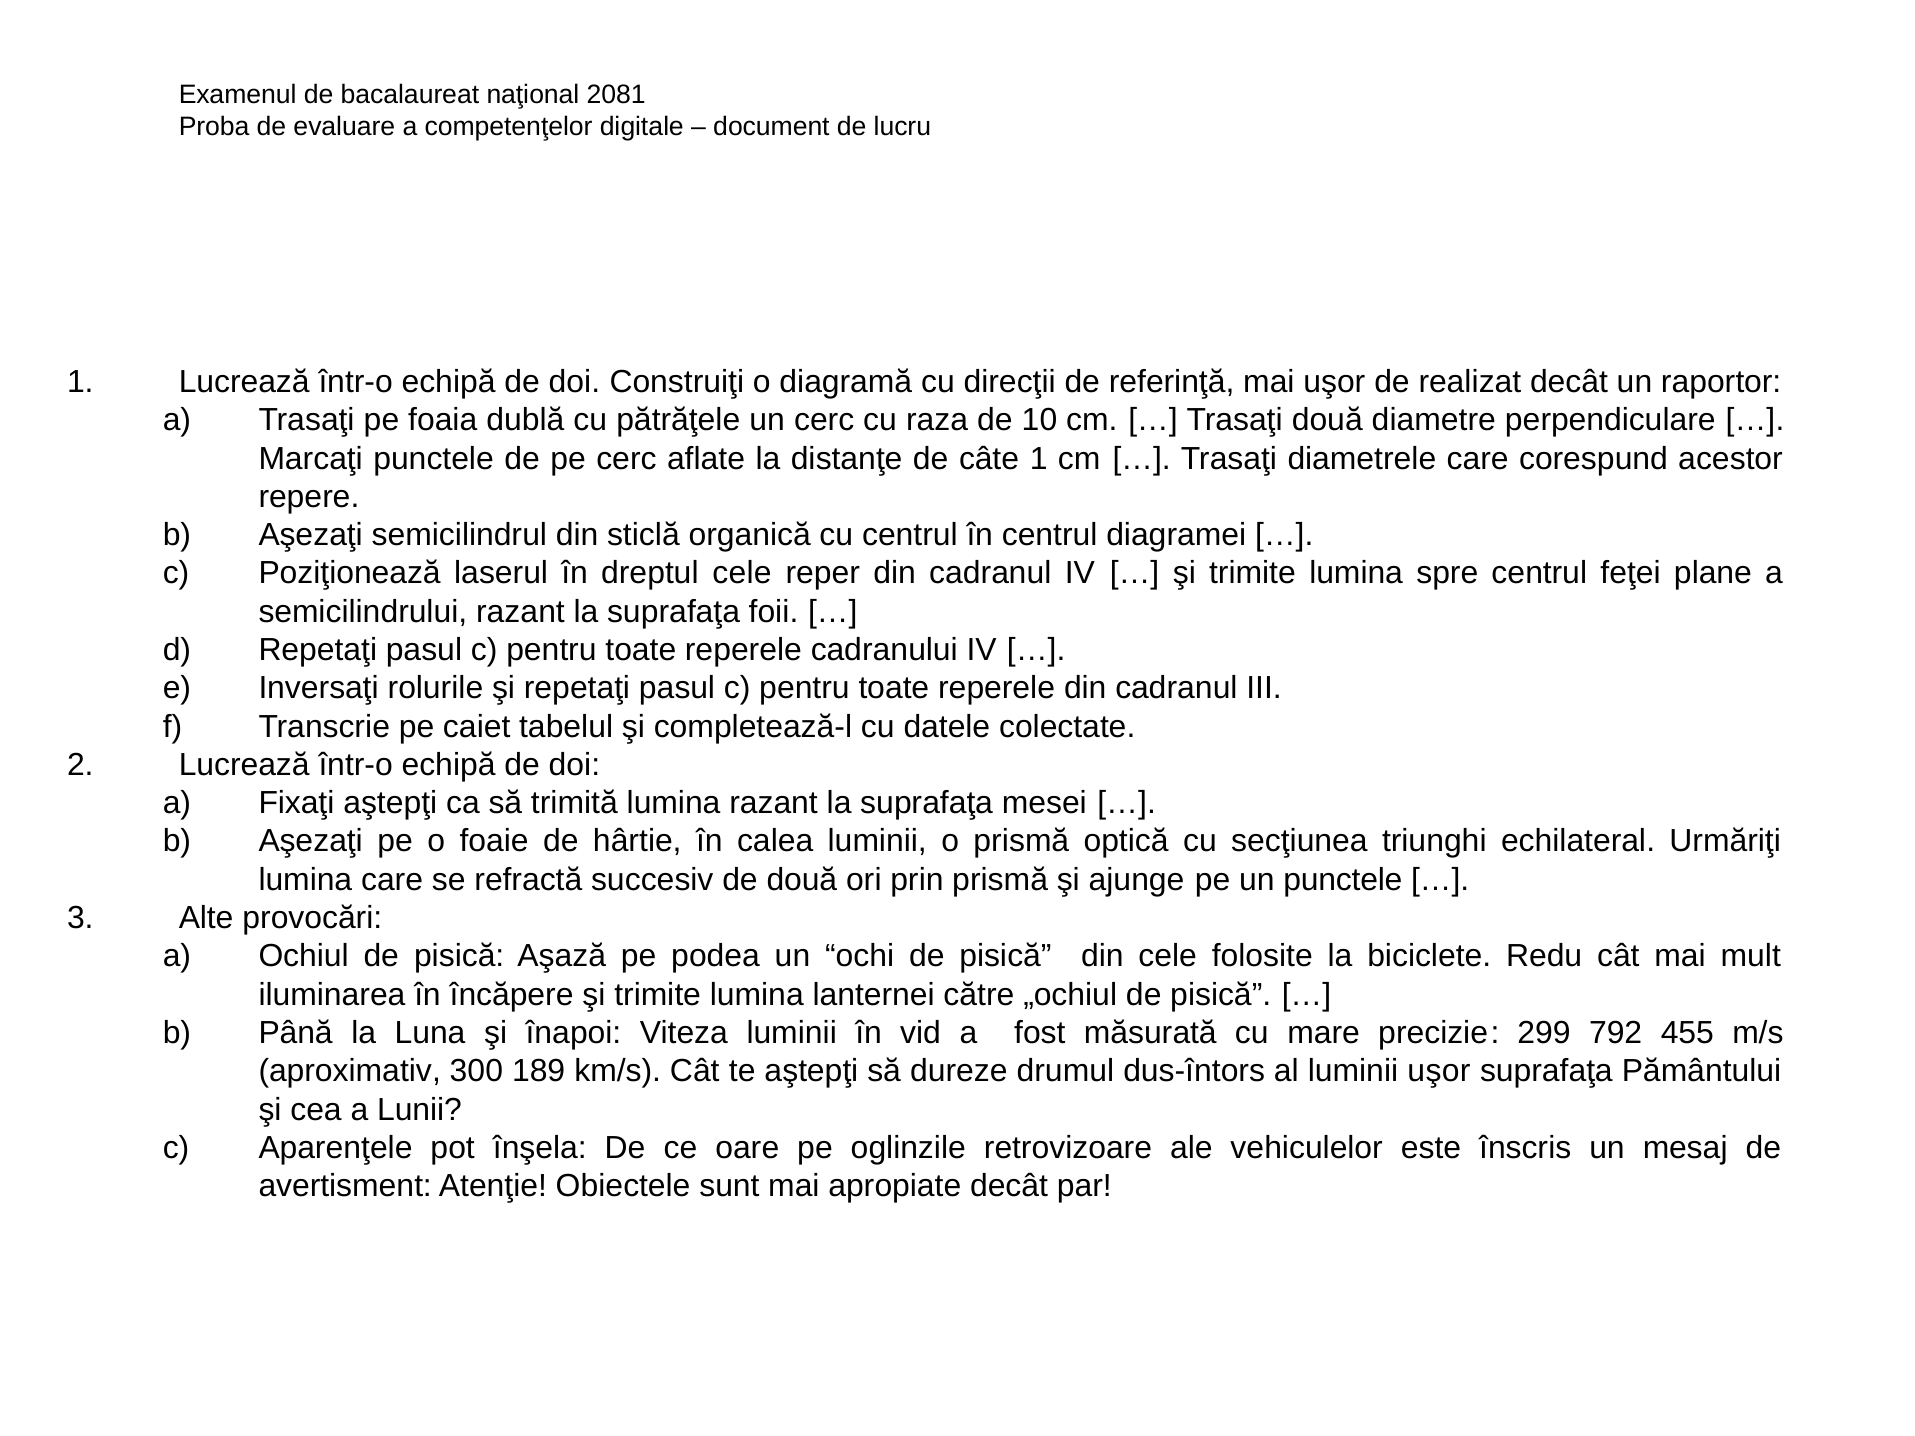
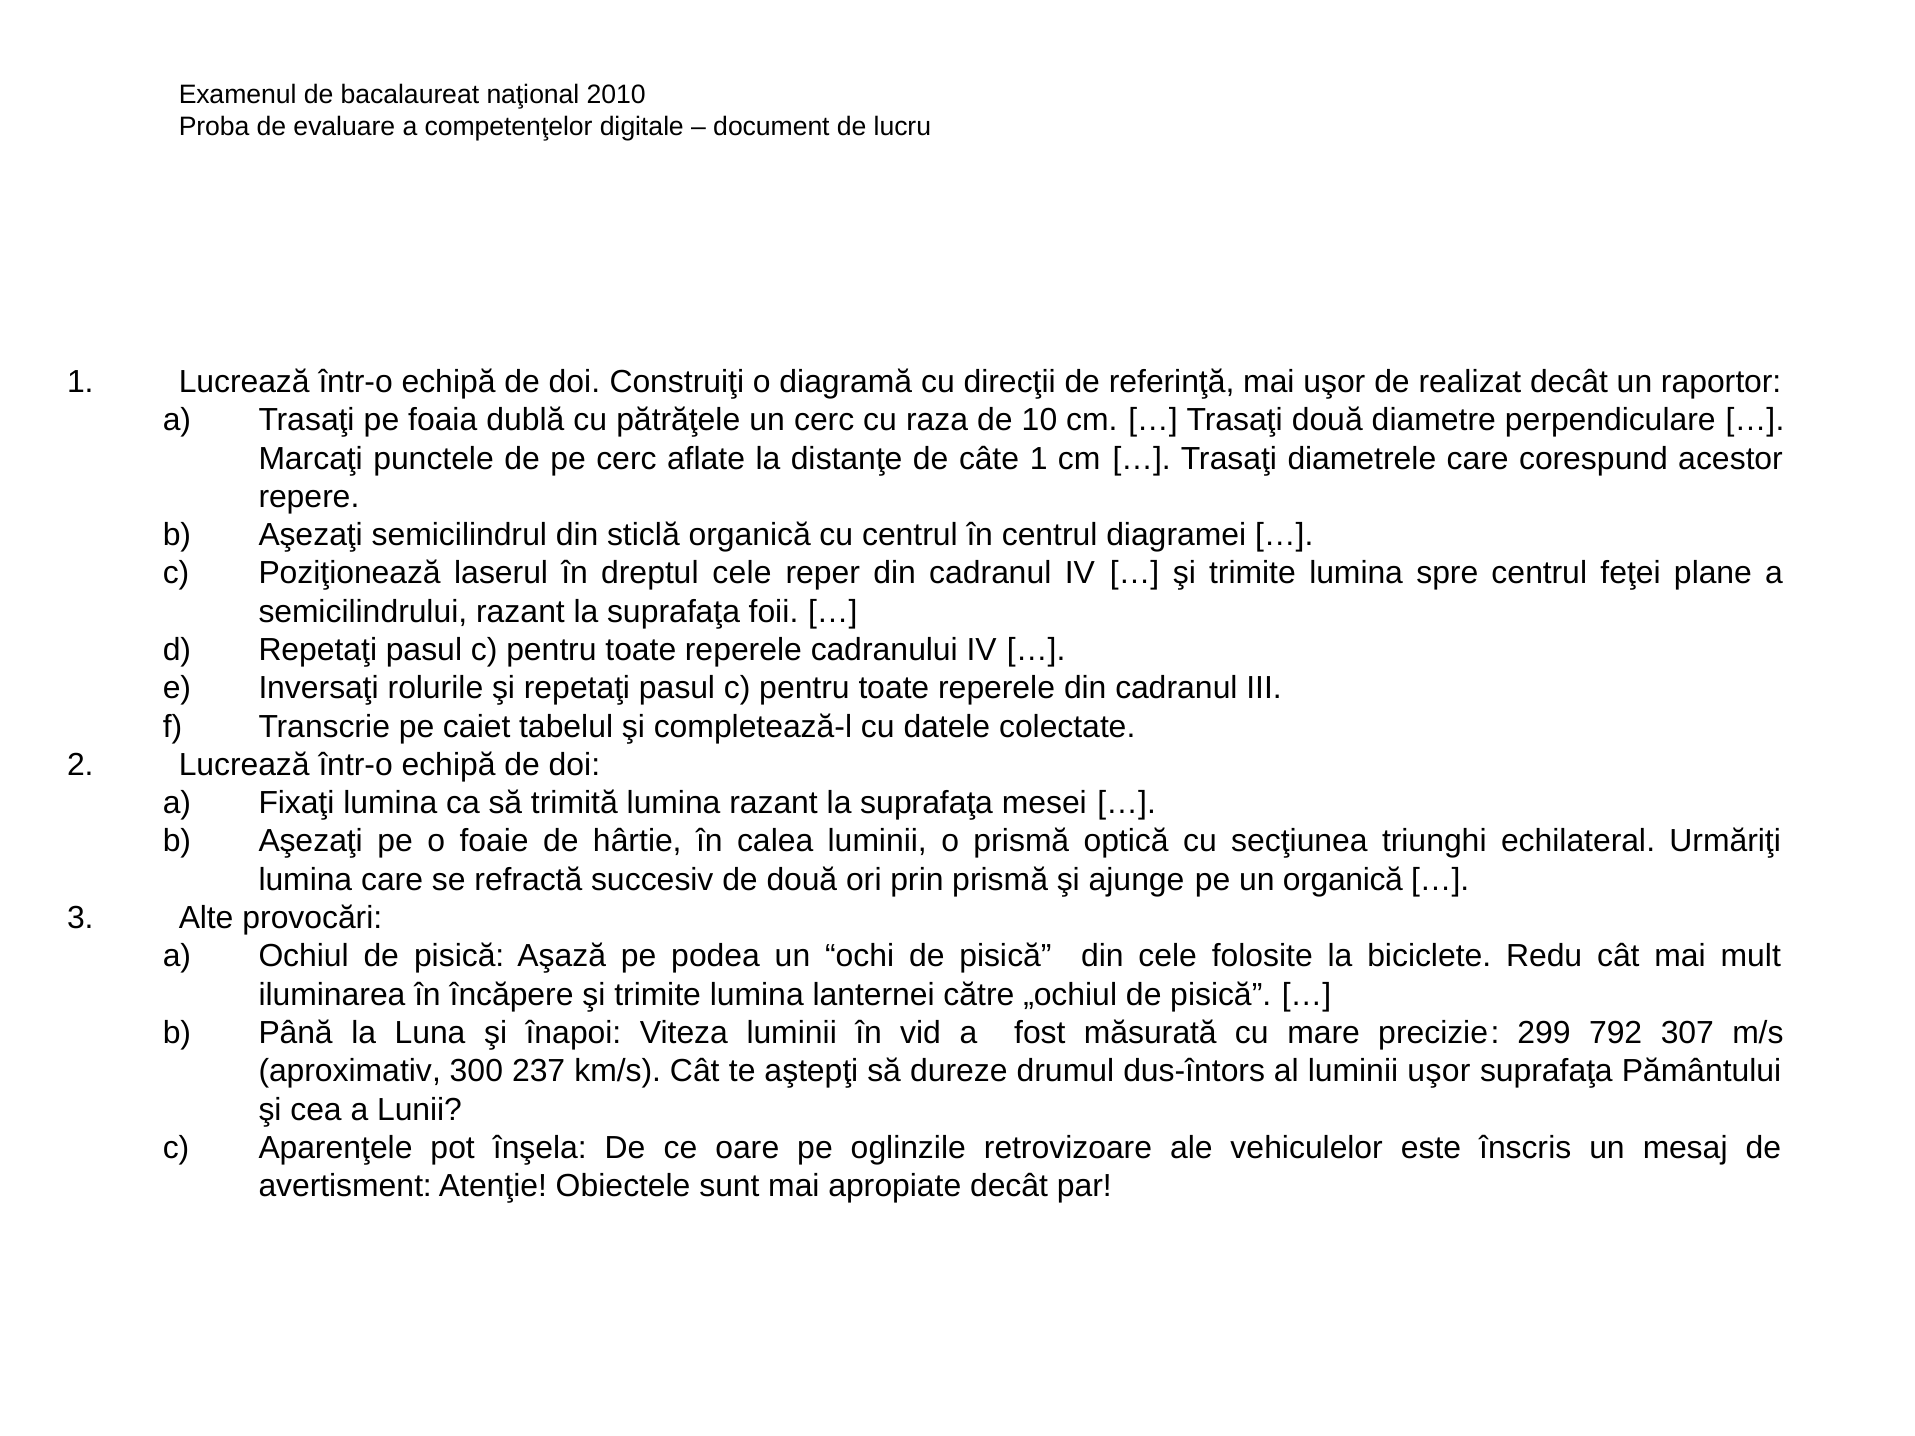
2081: 2081 -> 2010
Fixaţi aştepţi: aştepţi -> lumina
un punctele: punctele -> organică
455: 455 -> 307
189: 189 -> 237
